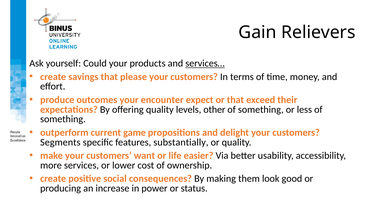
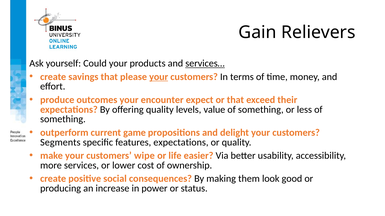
your at (159, 77) underline: none -> present
other: other -> value
features substantially: substantially -> expectations
want: want -> wipe
